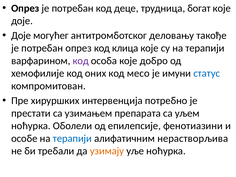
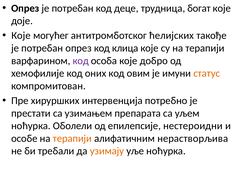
Доје at (21, 36): Доје -> Које
деловању: деловању -> ћелијских
месо: месо -> овим
статус colour: blue -> orange
фенотиазини: фенотиазини -> нестероидни
терапији at (72, 138) colour: blue -> orange
